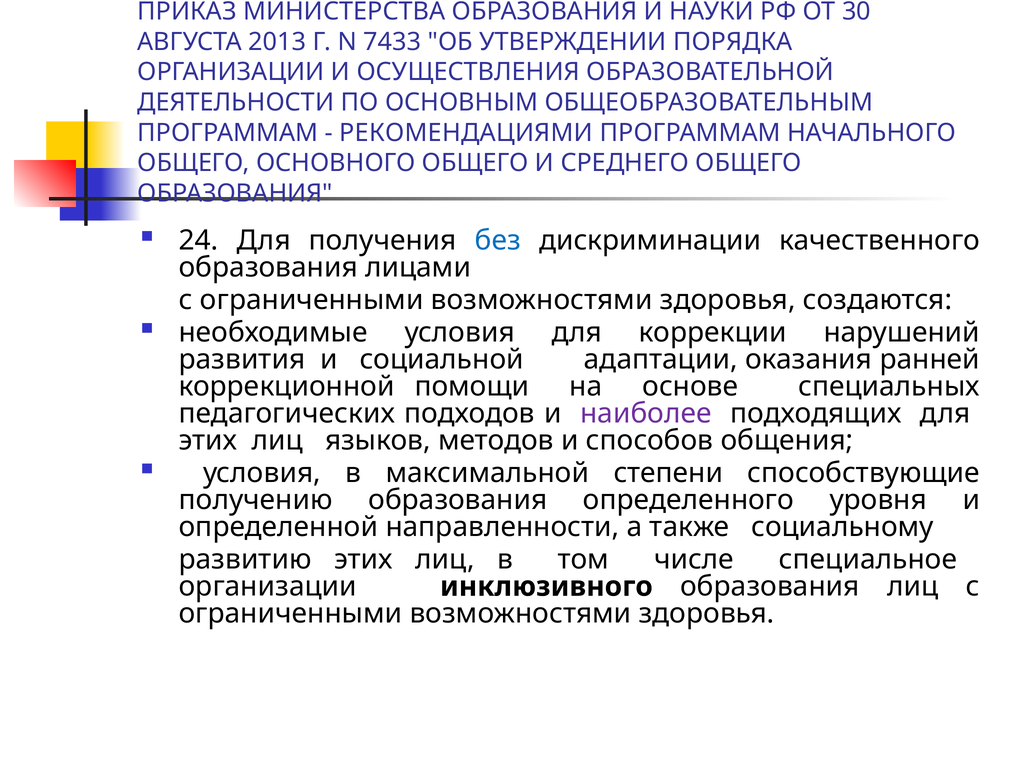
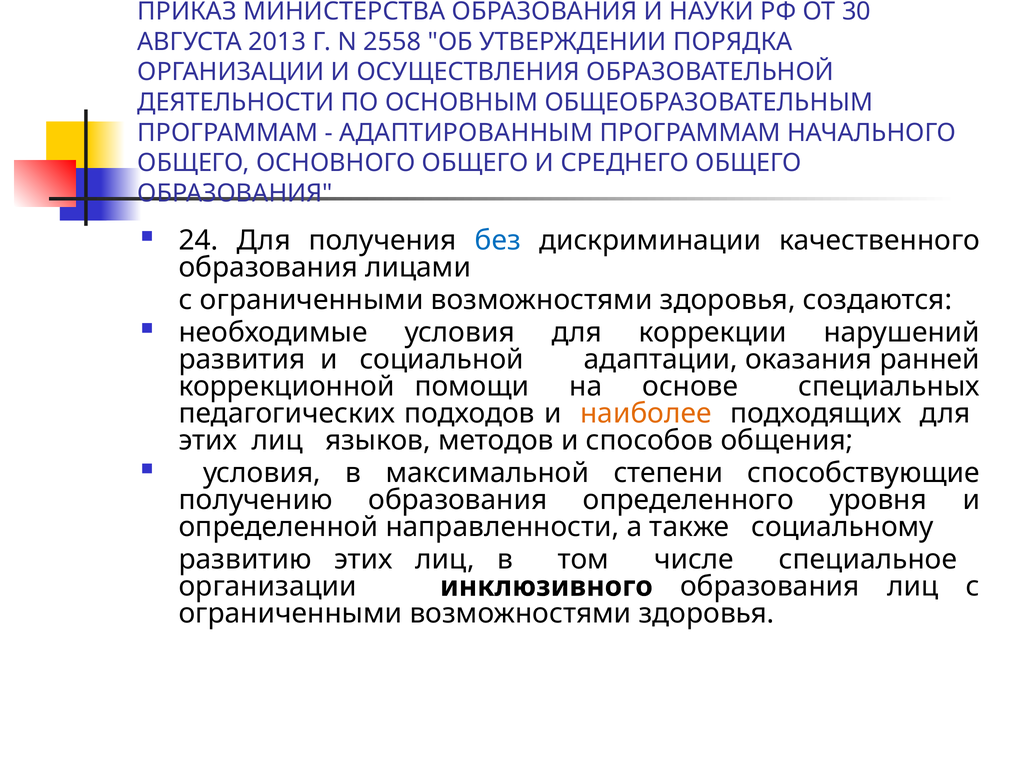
7433: 7433 -> 2558
РЕКОМЕНДАЦИЯМИ: РЕКОМЕНДАЦИЯМИ -> АДАПТИРОВАННЫМ
наиболее colour: purple -> orange
